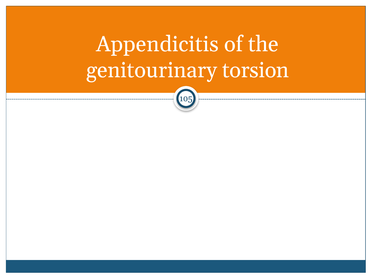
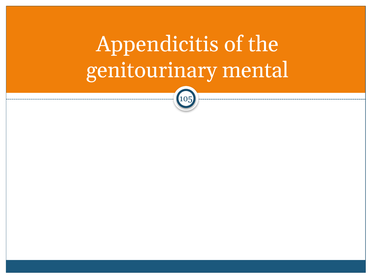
torsion: torsion -> mental
